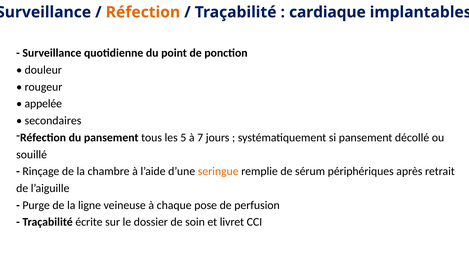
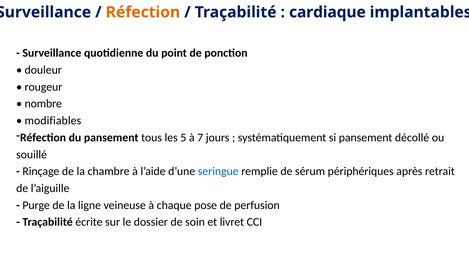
appelée: appelée -> nombre
secondaires: secondaires -> modifiables
seringue colour: orange -> blue
